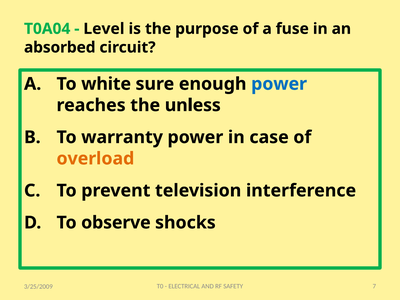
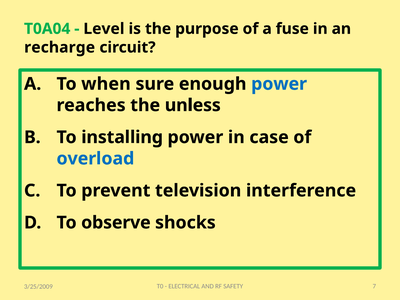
absorbed: absorbed -> recharge
white: white -> when
warranty: warranty -> installing
overload colour: orange -> blue
